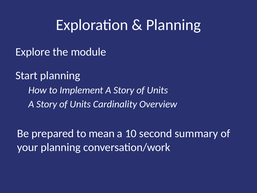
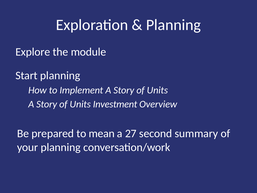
Cardinality: Cardinality -> Investment
10: 10 -> 27
